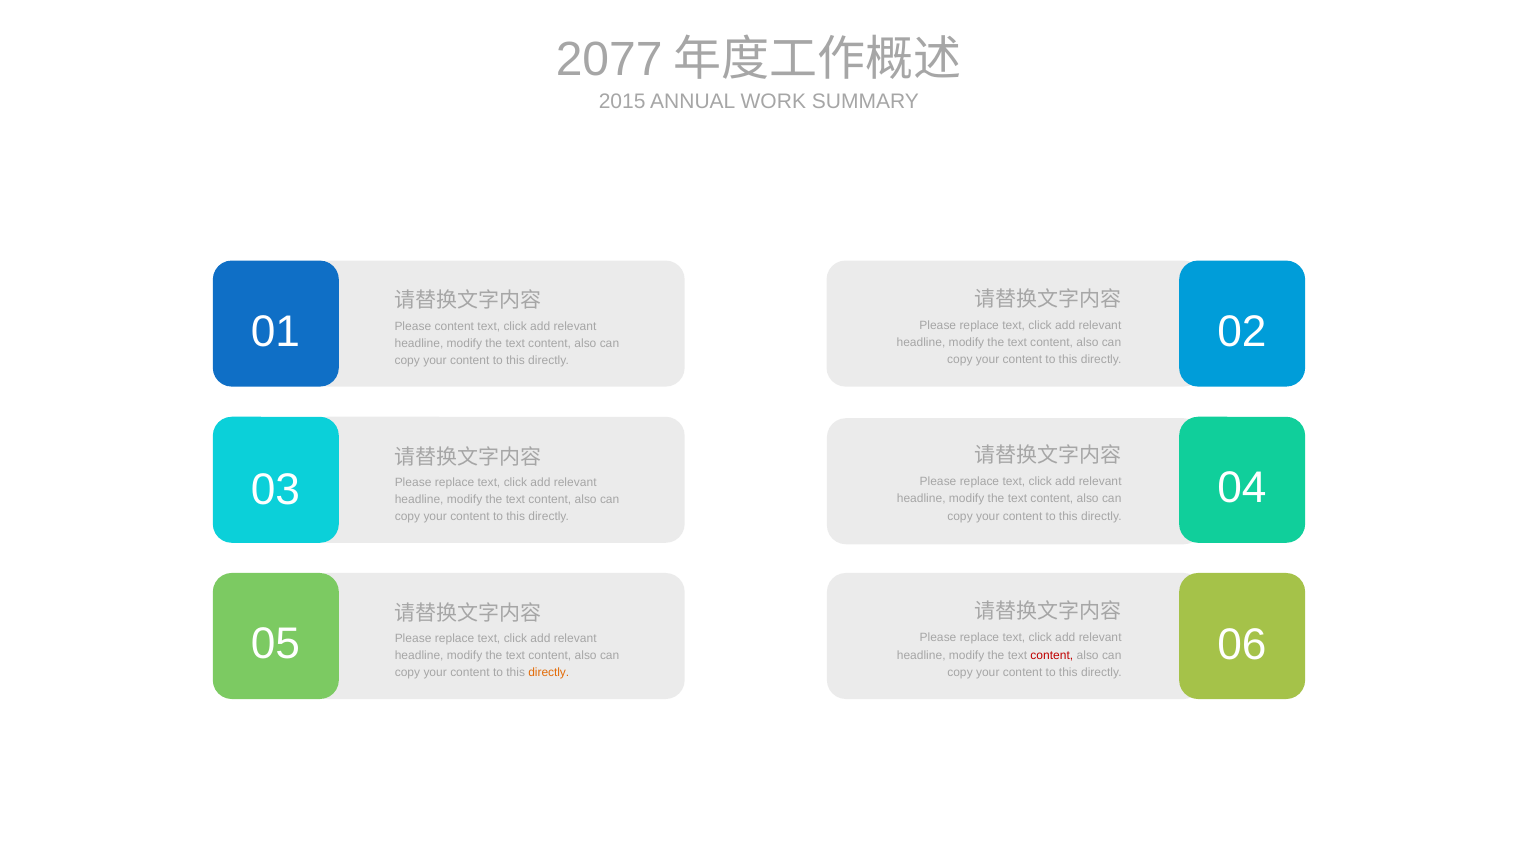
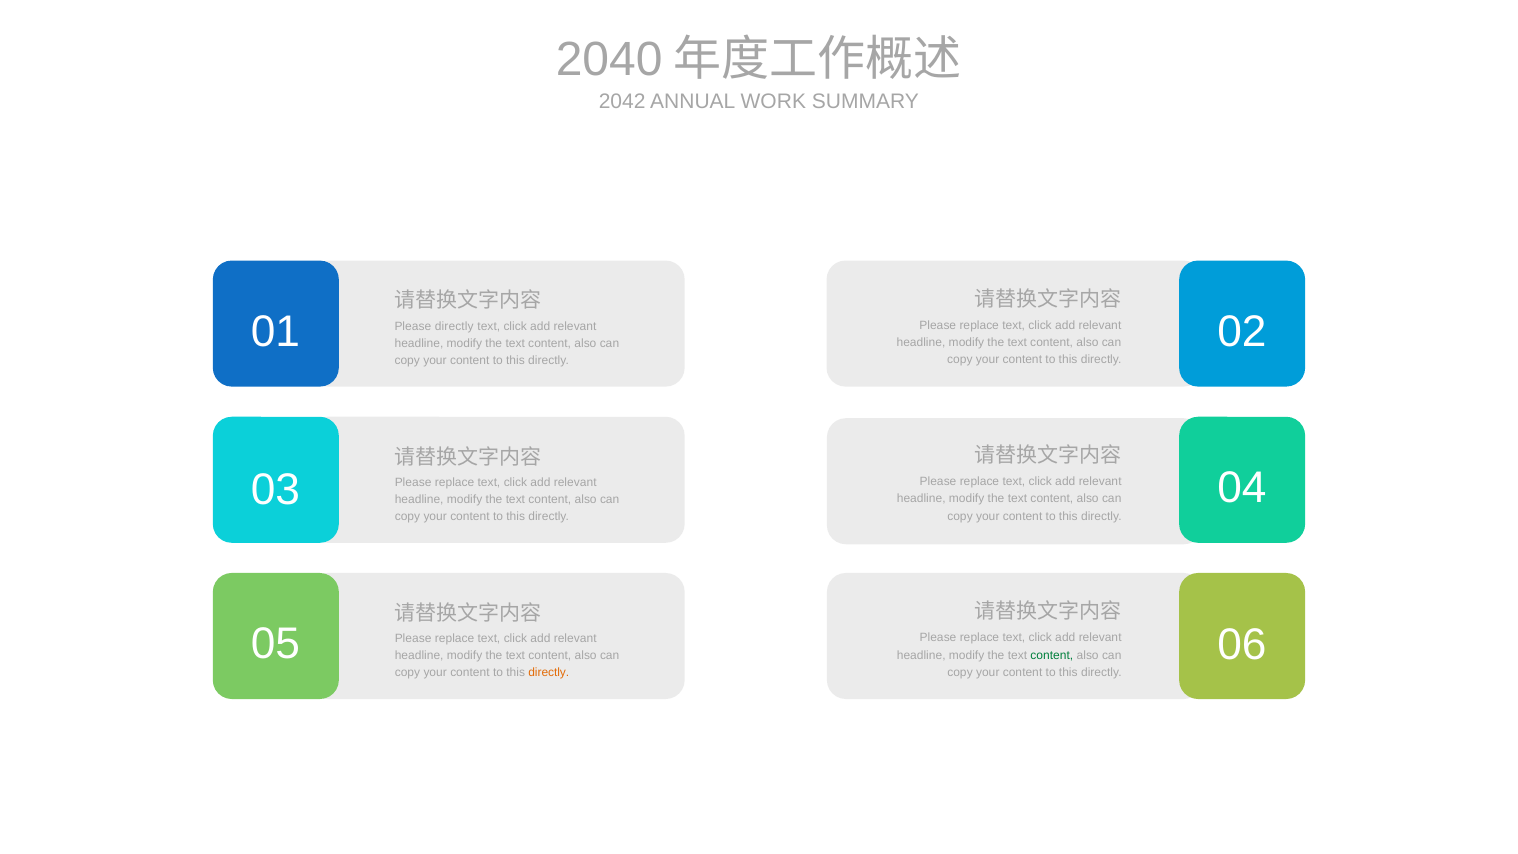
2077: 2077 -> 2040
2015: 2015 -> 2042
Please content: content -> directly
content at (1052, 655) colour: red -> green
